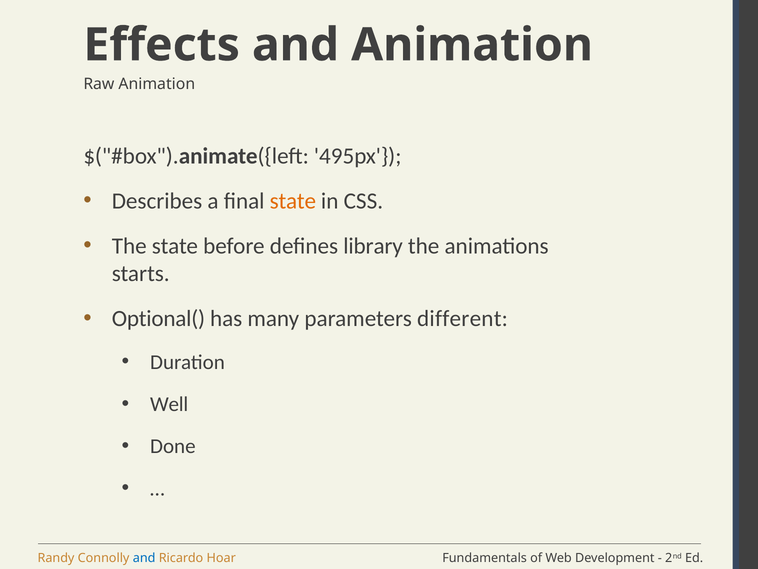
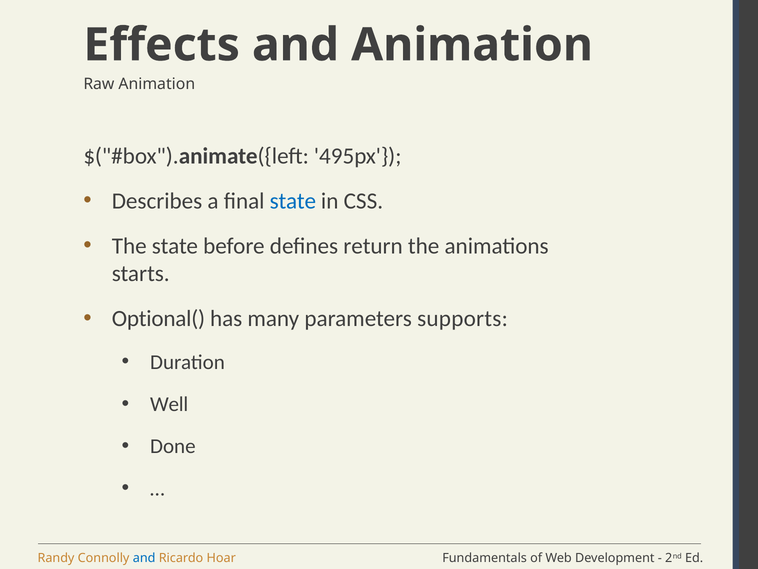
state at (293, 201) colour: orange -> blue
library: library -> return
different: different -> supports
